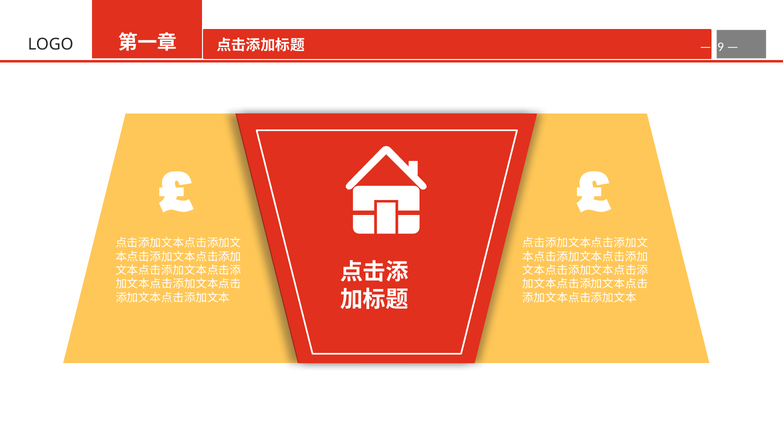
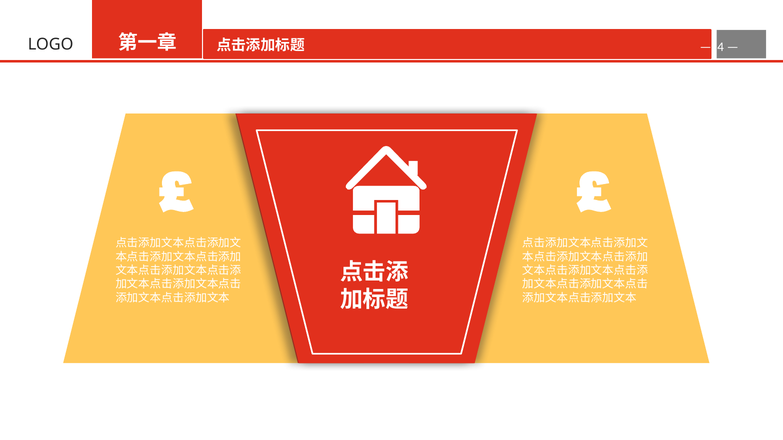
9: 9 -> 4
